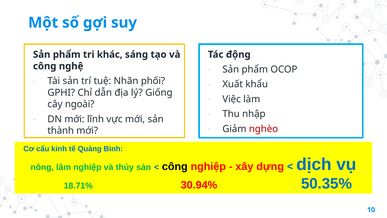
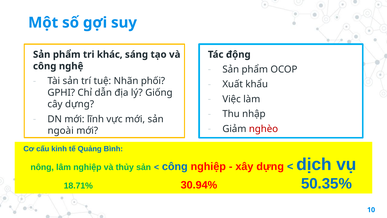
cây ngoài: ngoài -> dựng
thành: thành -> ngoài
công at (175, 166) colour: black -> blue
